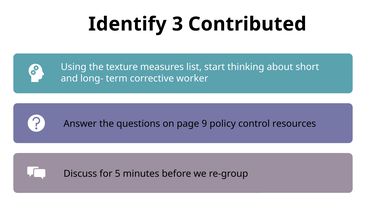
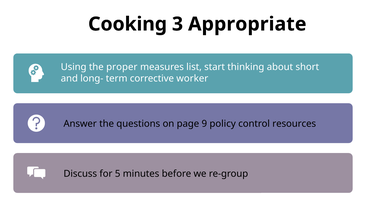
Identify: Identify -> Cooking
Contributed: Contributed -> Appropriate
texture: texture -> proper
